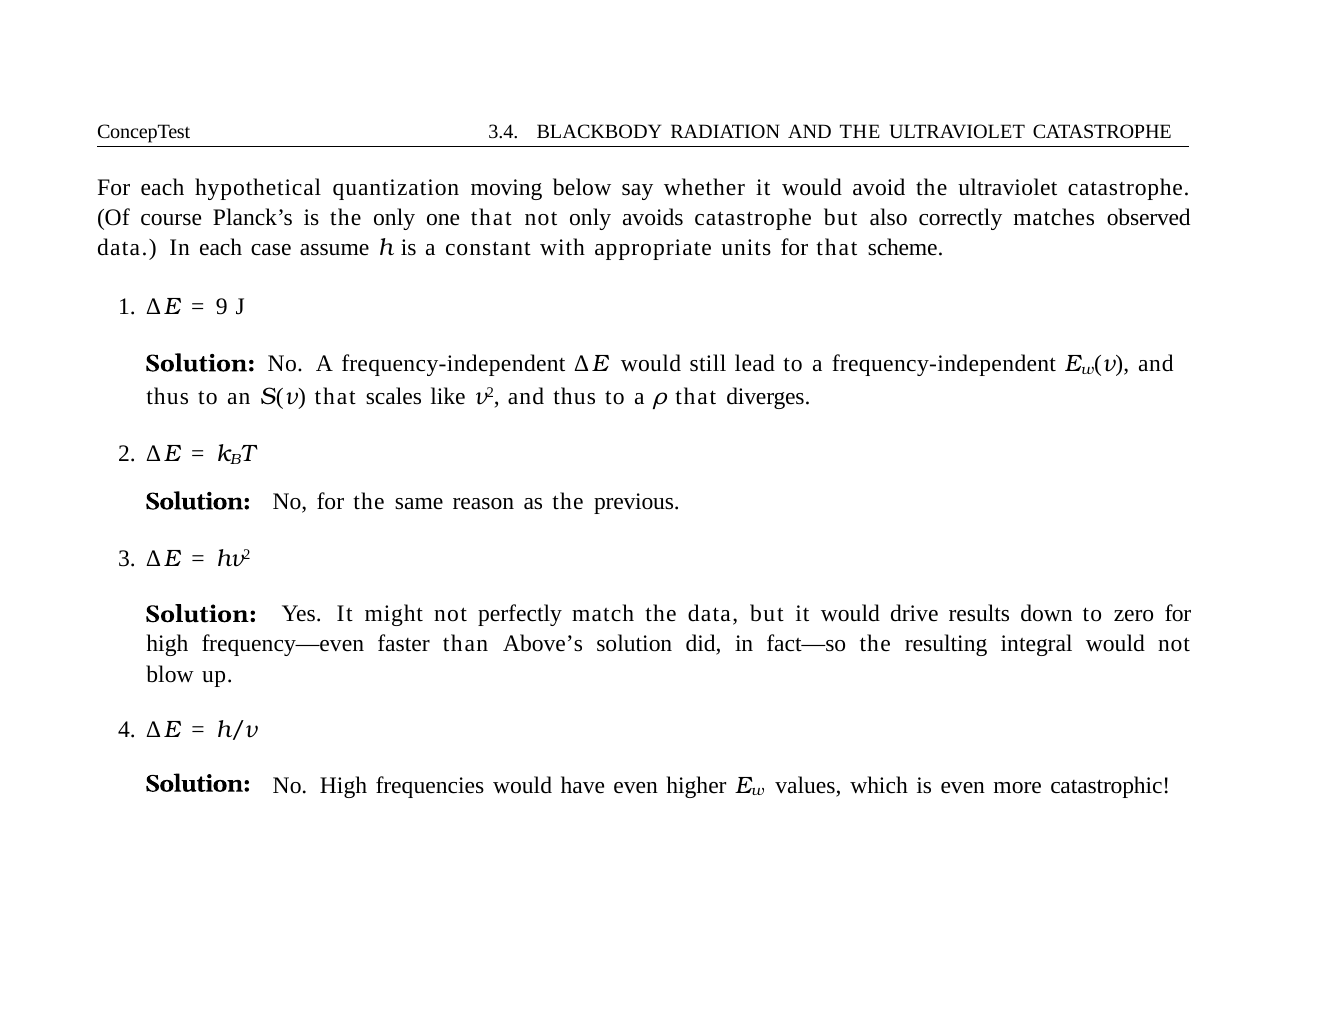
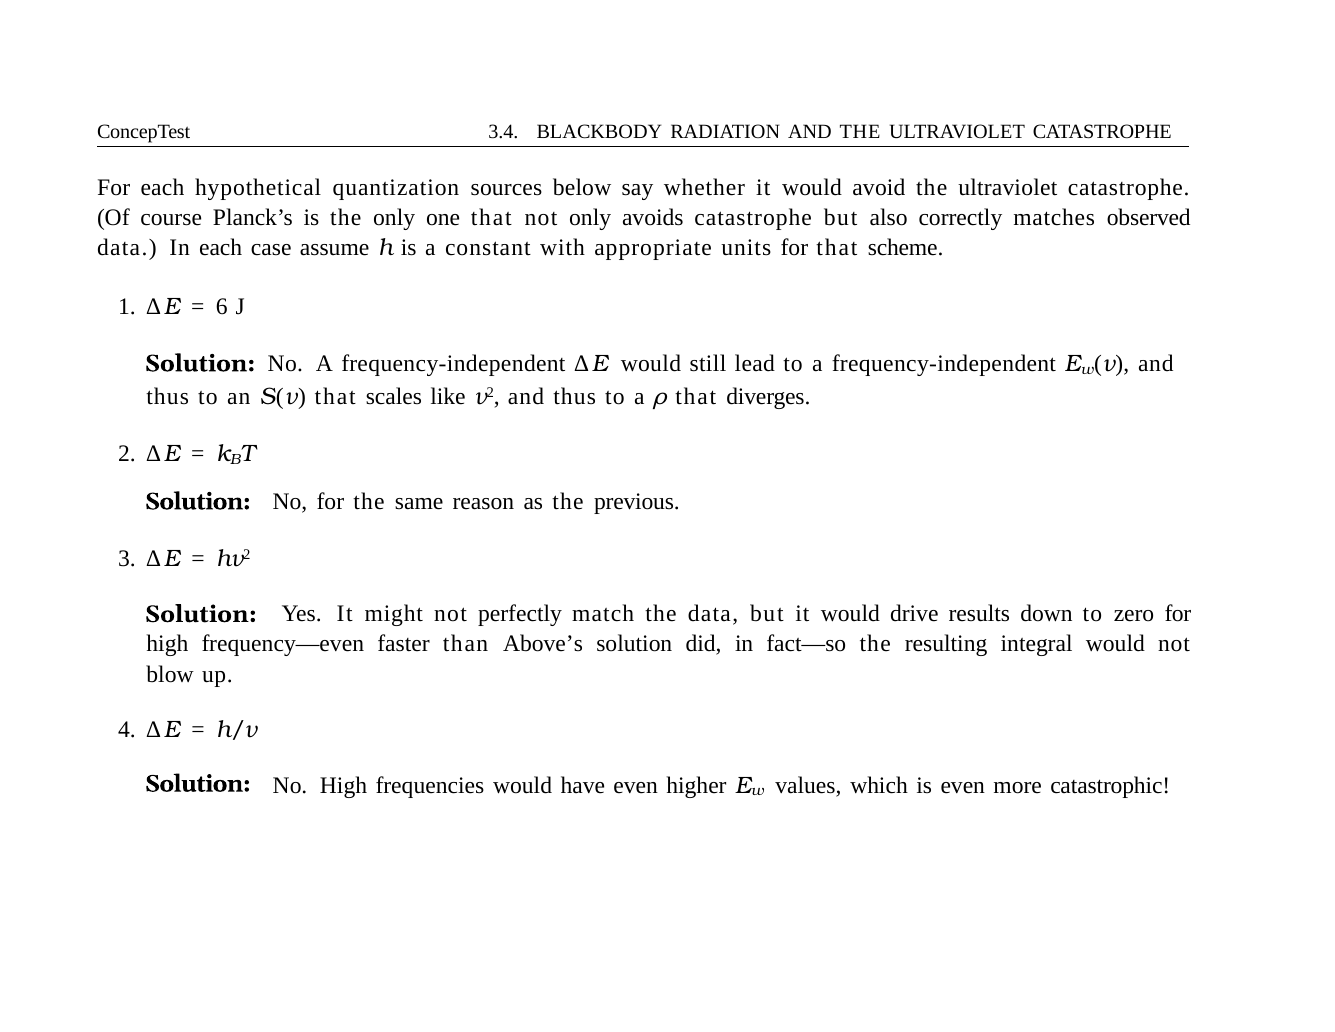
moving: moving -> sources
9: 9 -> 6
